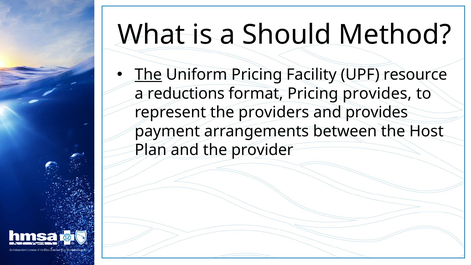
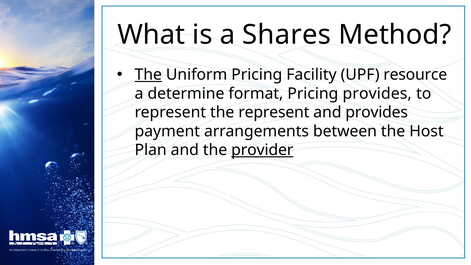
Should: Should -> Shares
reductions: reductions -> determine
the providers: providers -> represent
provider underline: none -> present
